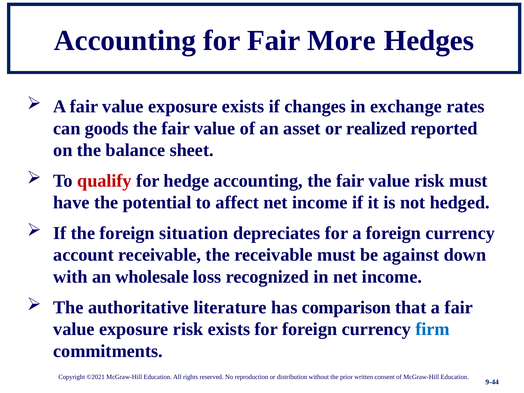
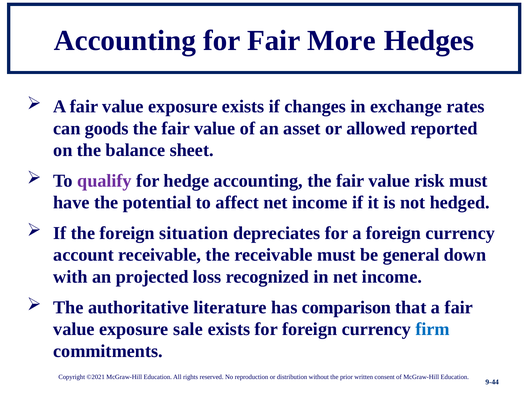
realized: realized -> allowed
qualify colour: red -> purple
against: against -> general
wholesale: wholesale -> projected
exposure risk: risk -> sale
